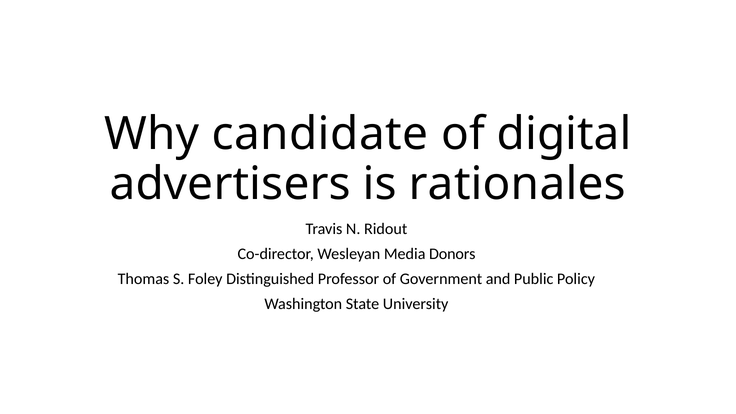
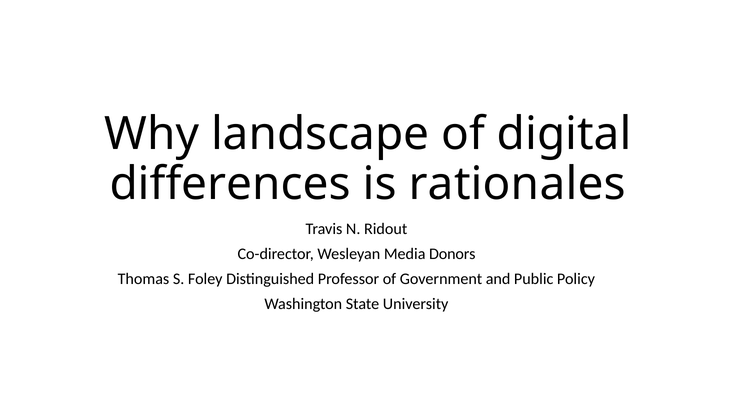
candidate: candidate -> landscape
advertisers: advertisers -> differences
